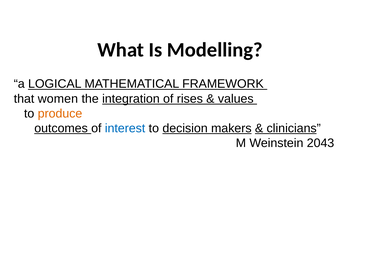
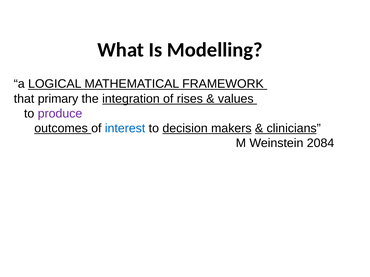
women: women -> primary
produce colour: orange -> purple
2043: 2043 -> 2084
